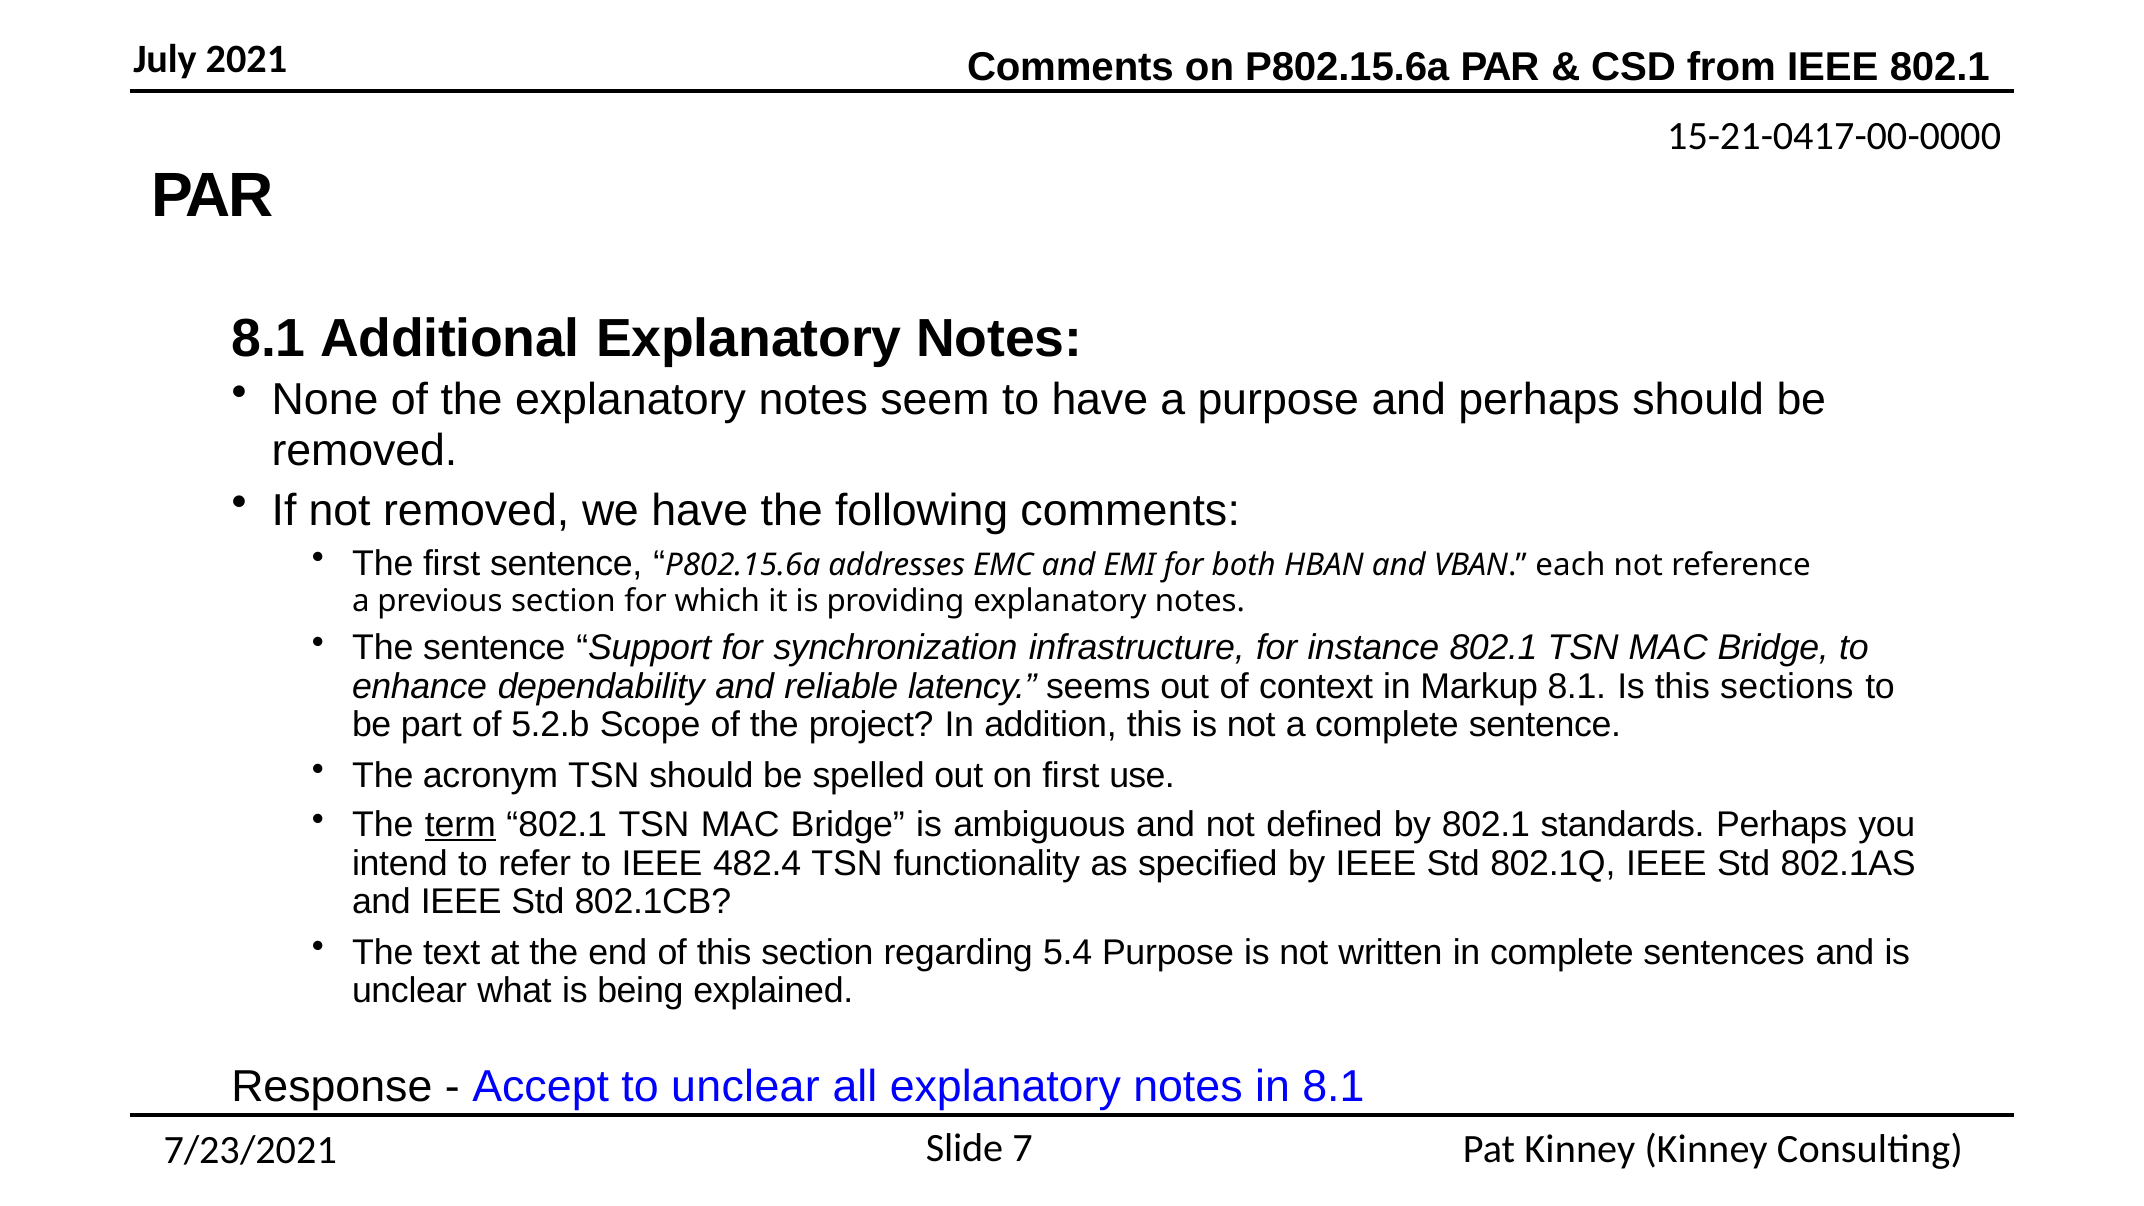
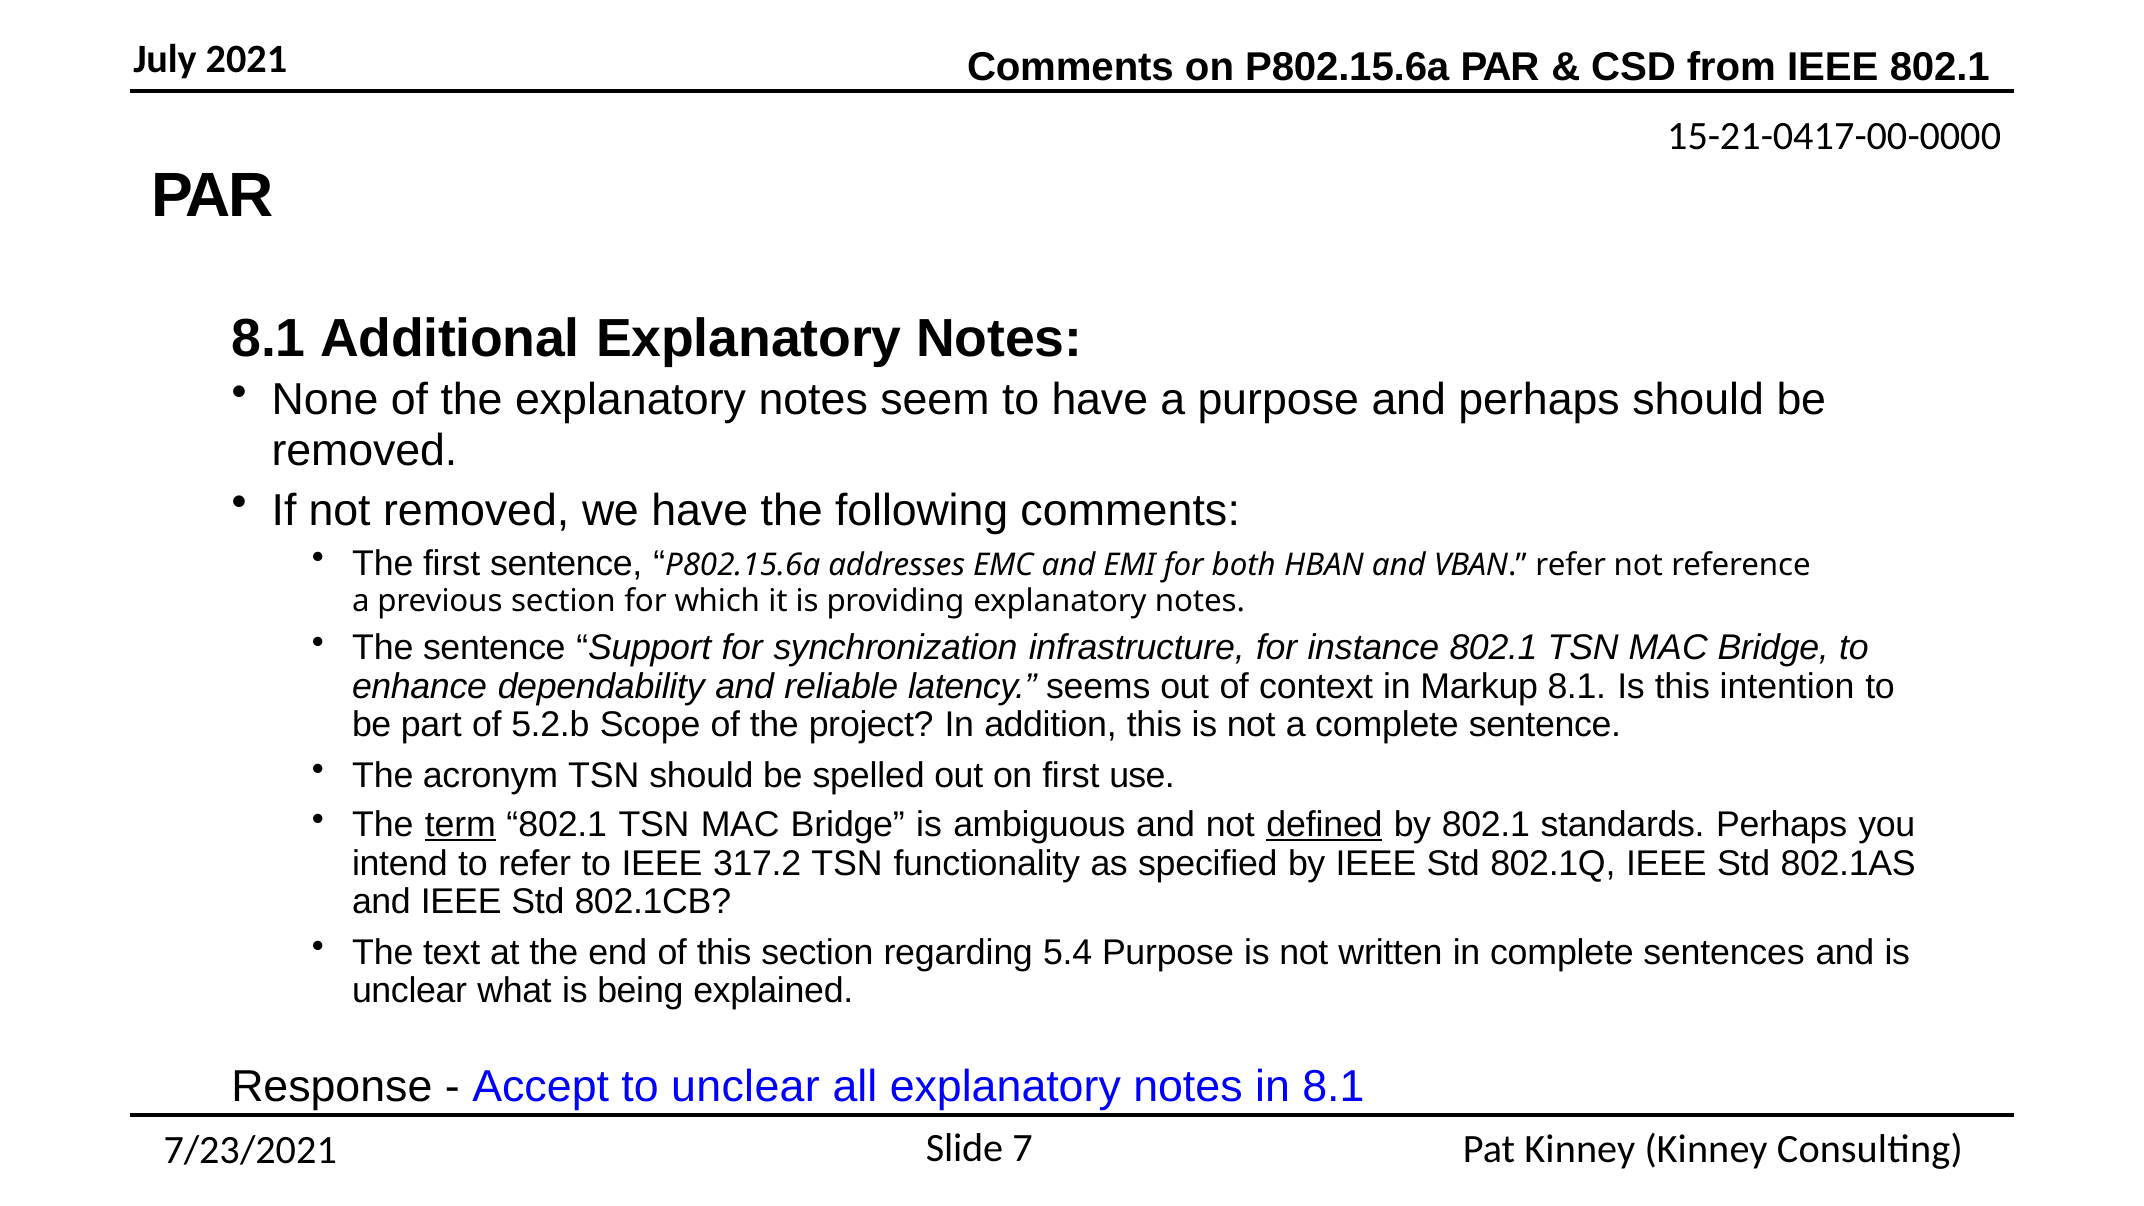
VBAN each: each -> refer
sections: sections -> intention
defined underline: none -> present
482.4: 482.4 -> 317.2
